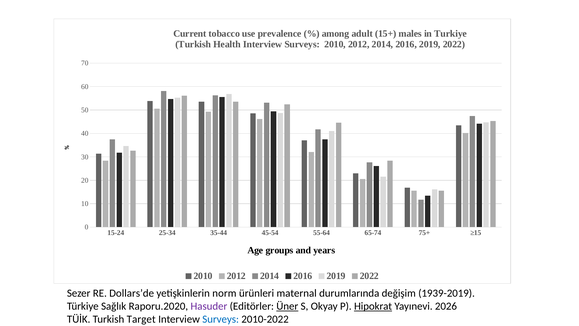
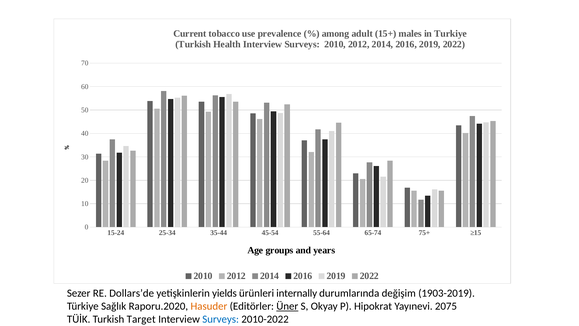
norm: norm -> yields
maternal: maternal -> internally
1939-2019: 1939-2019 -> 1903-2019
Hasuder colour: purple -> orange
Hipokrat underline: present -> none
2026: 2026 -> 2075
